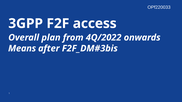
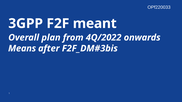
access: access -> meant
